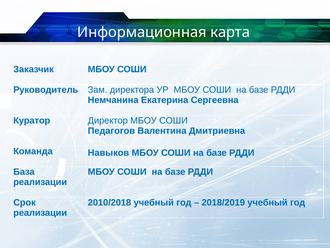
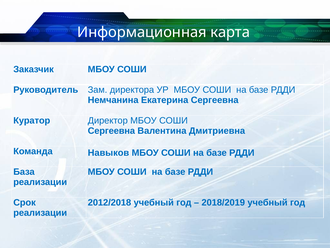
Педагогов at (111, 131): Педагогов -> Сергеевна
2010/2018: 2010/2018 -> 2012/2018
